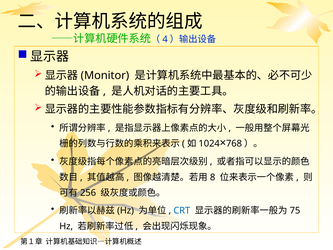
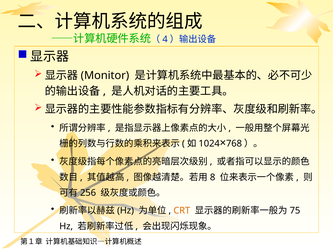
CRT colour: blue -> orange
